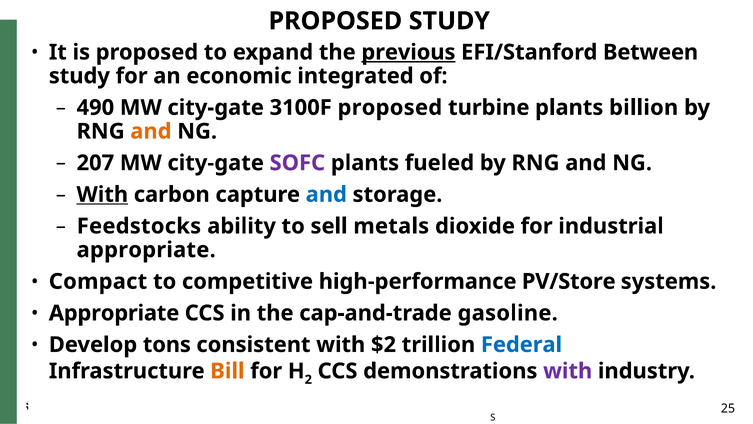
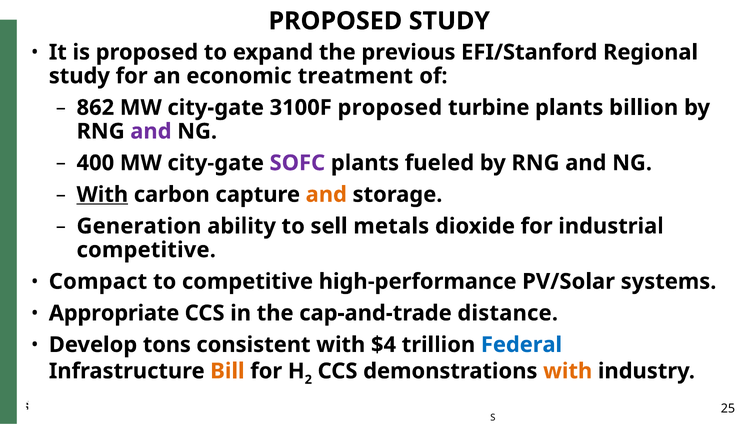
previous underline: present -> none
Between: Between -> Regional
integrated: integrated -> treatment
490: 490 -> 862
and at (151, 131) colour: orange -> purple
207: 207 -> 400
and at (326, 194) colour: blue -> orange
Feedstocks: Feedstocks -> Generation
appropriate at (146, 250): appropriate -> competitive
PV/Store: PV/Store -> PV/Solar
gasoline: gasoline -> distance
$2: $2 -> $4
with at (568, 371) colour: purple -> orange
